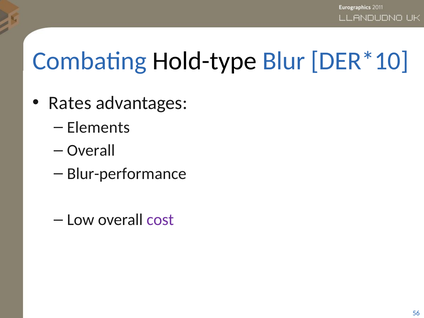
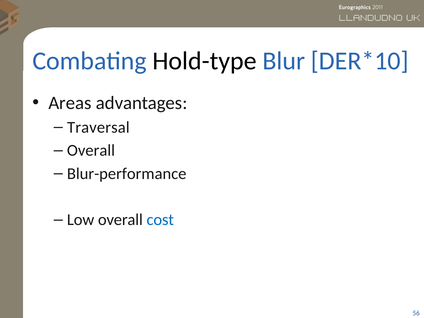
Rates: Rates -> Areas
Elements: Elements -> Traversal
cost colour: purple -> blue
